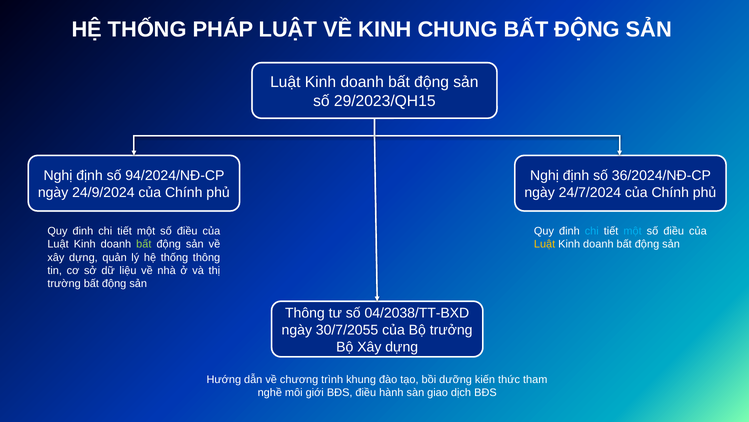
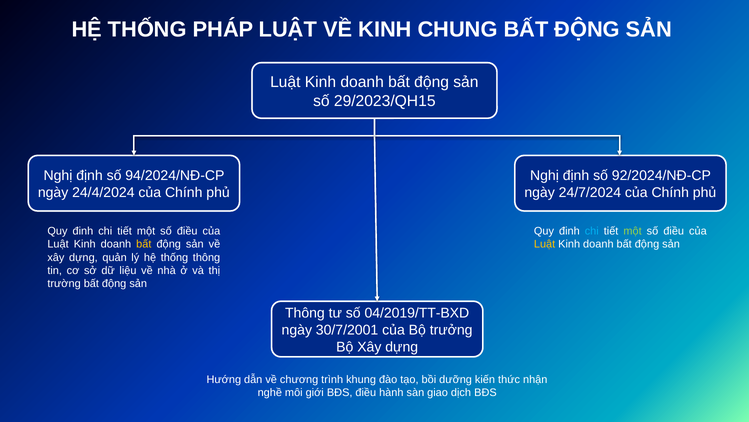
36/2024/NĐ-CP: 36/2024/NĐ-CP -> 92/2024/NĐ-CP
24/9/2024: 24/9/2024 -> 24/4/2024
một at (633, 231) colour: light blue -> light green
bất at (144, 244) colour: light green -> yellow
04/2038/TT-BXD: 04/2038/TT-BXD -> 04/2019/TT-BXD
30/7/2055: 30/7/2055 -> 30/7/2001
tham: tham -> nhận
